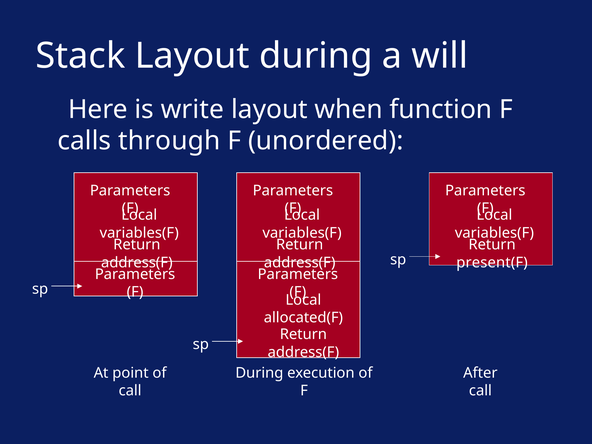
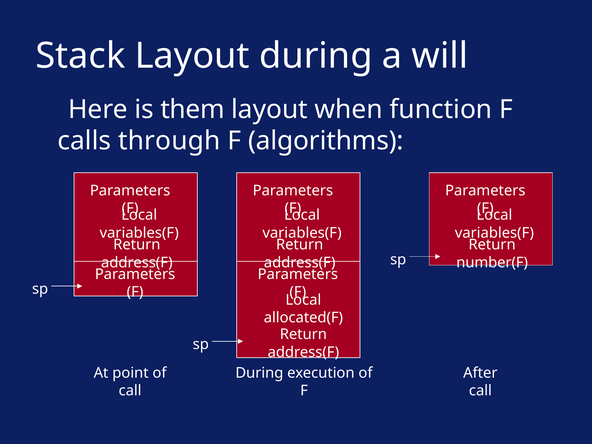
write: write -> them
unordered: unordered -> algorithms
present(F: present(F -> number(F
